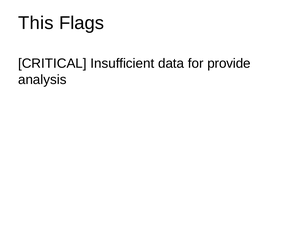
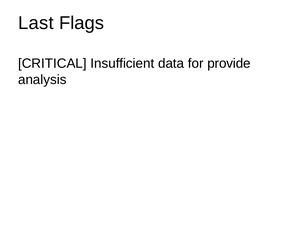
This: This -> Last
